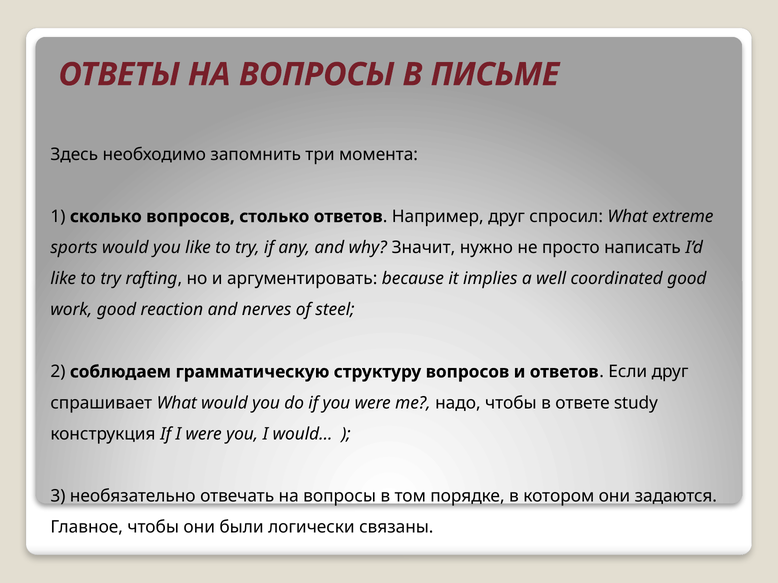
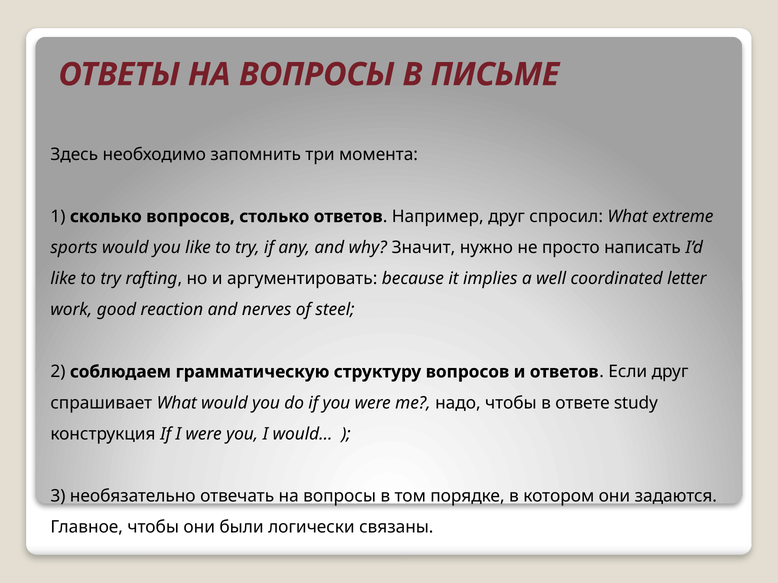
coordinated good: good -> letter
